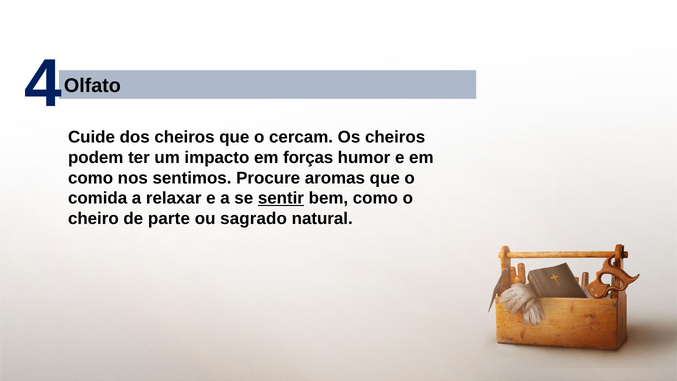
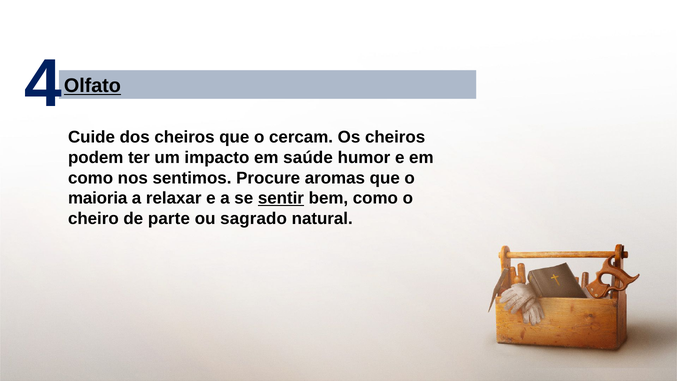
Olfato underline: none -> present
forças: forças -> saúde
comida: comida -> maioria
